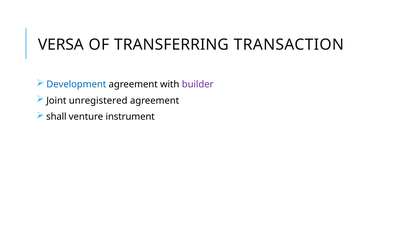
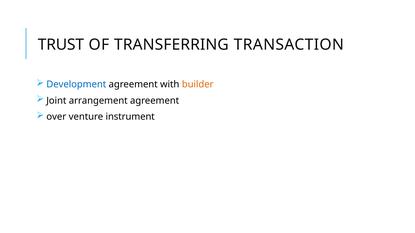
VERSA: VERSA -> TRUST
builder colour: purple -> orange
unregistered: unregistered -> arrangement
shall: shall -> over
